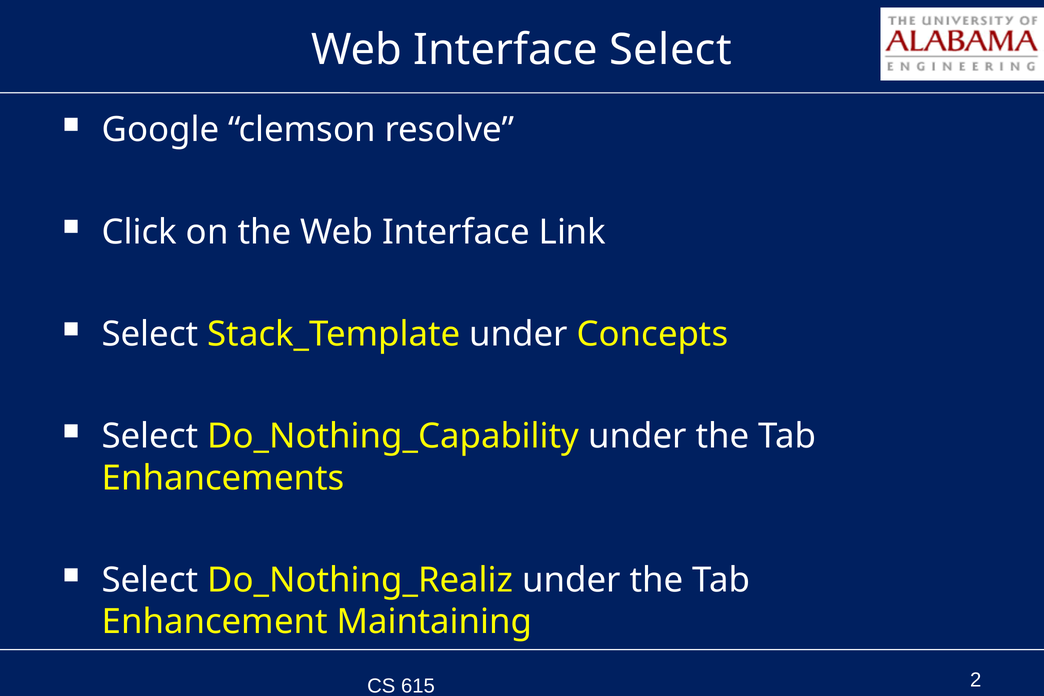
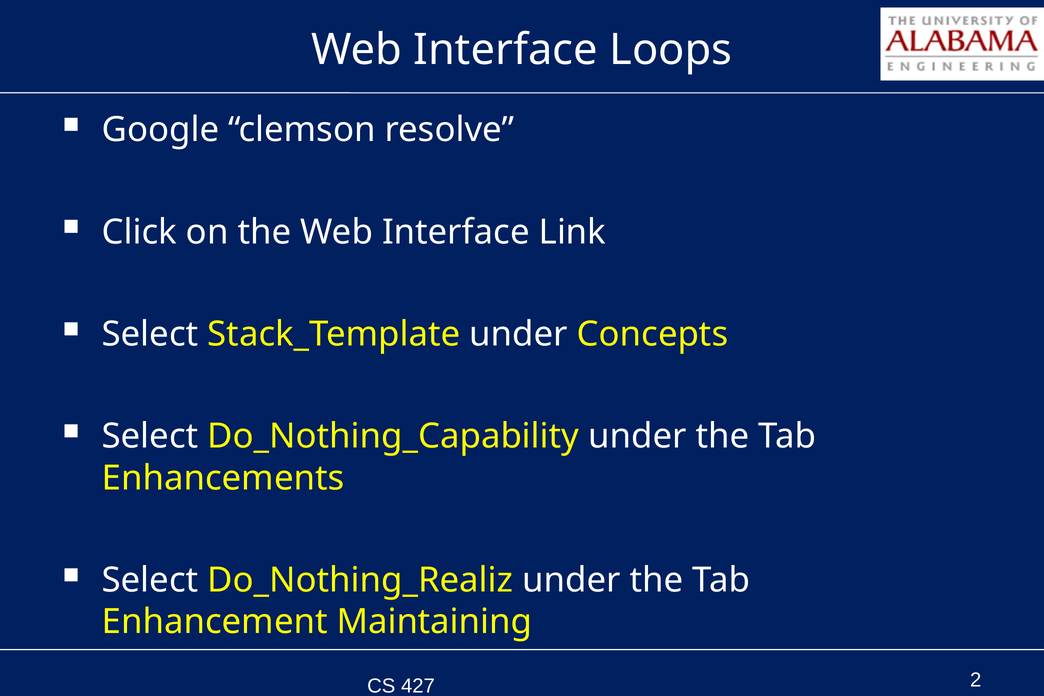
Interface Select: Select -> Loops
615: 615 -> 427
